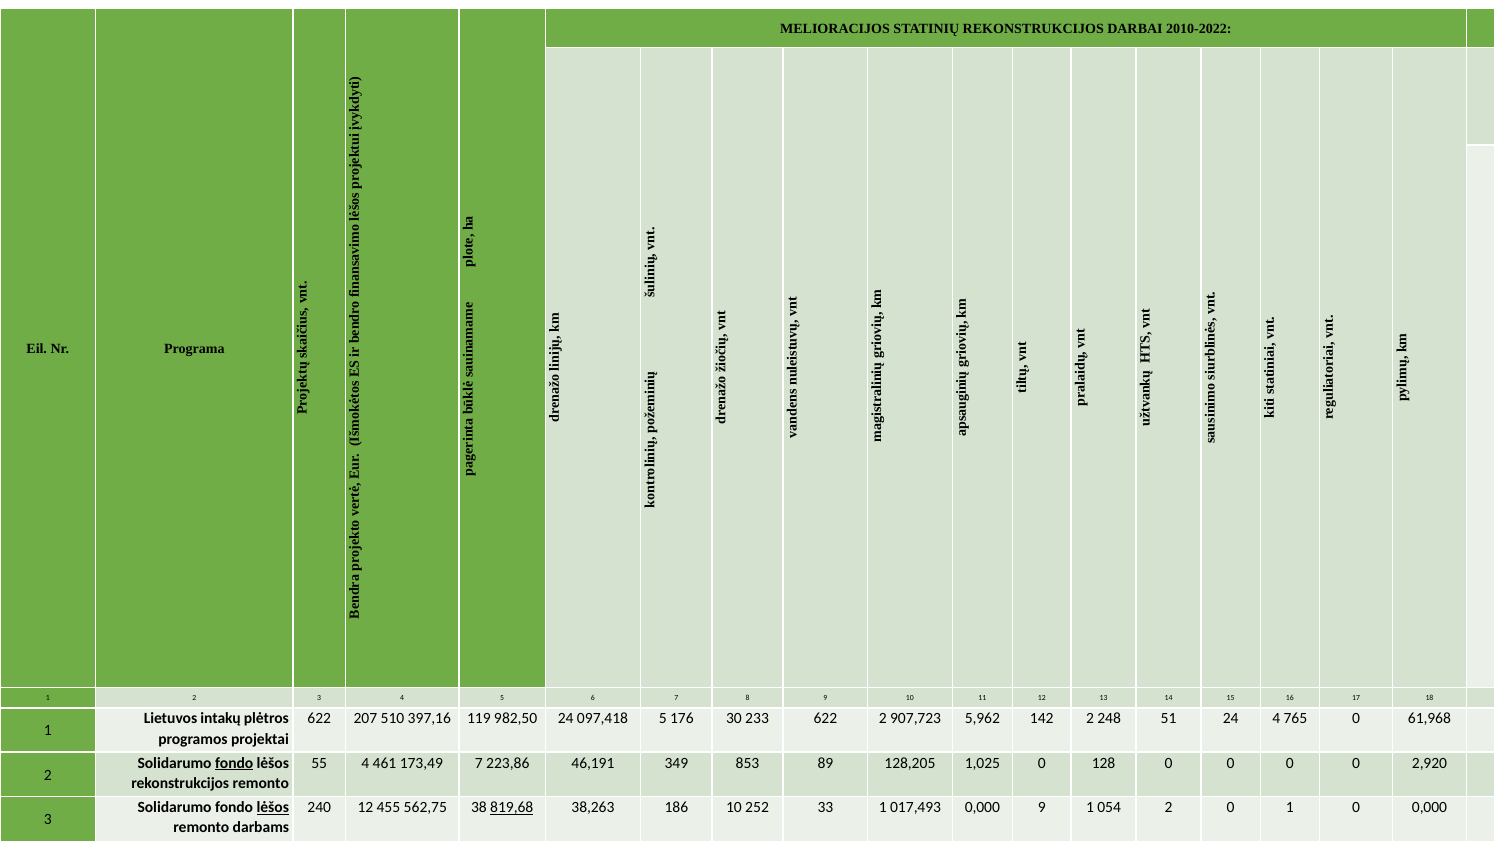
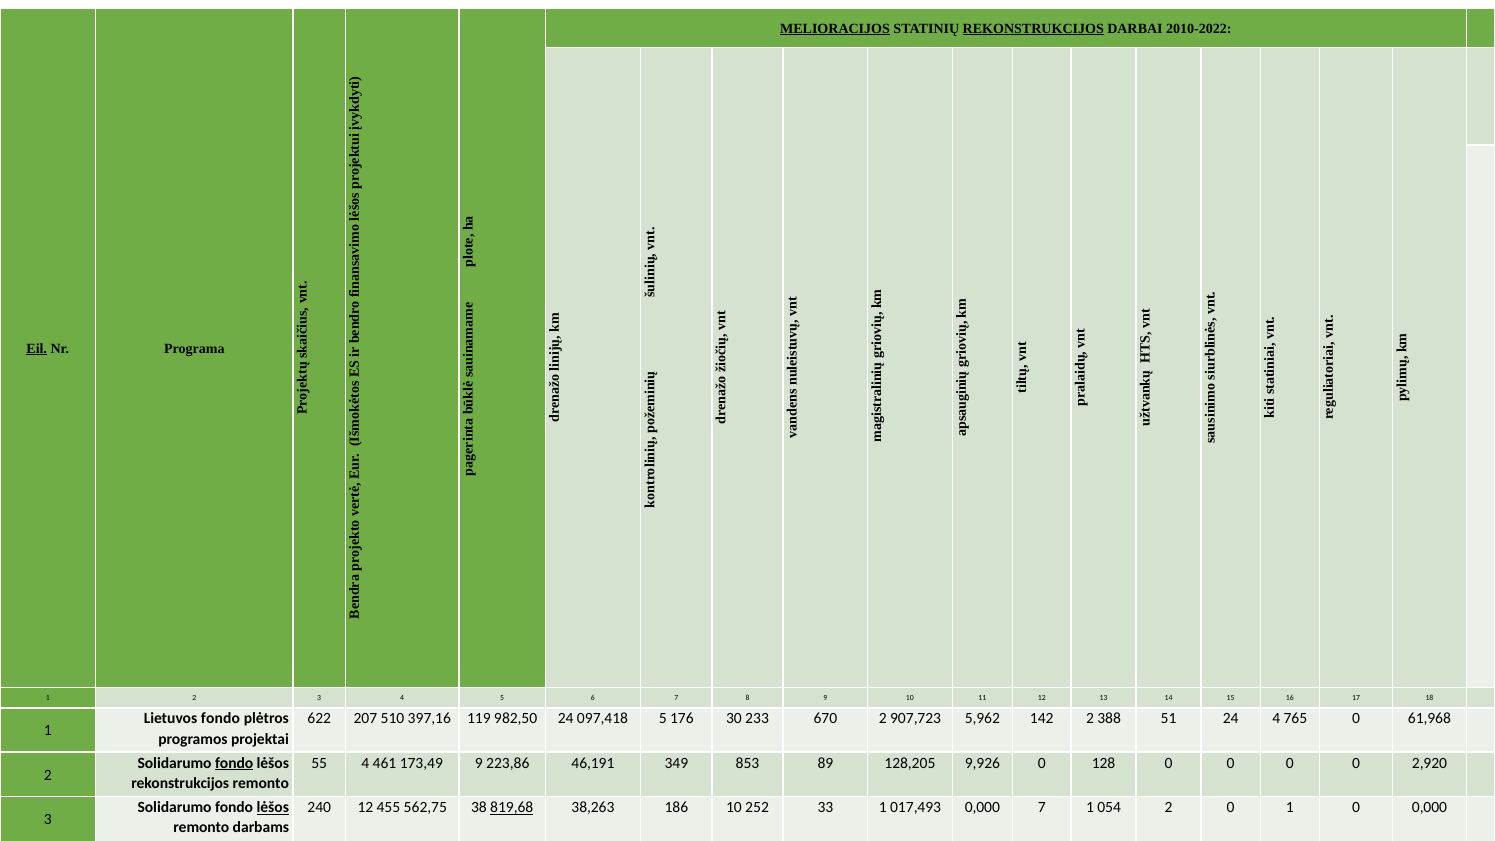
MELIORACIJOS at (835, 28) underline: none -> present
REKONSTRUKCIJOS at (1033, 28) underline: none -> present
Eil underline: none -> present
Lietuvos intakų: intakų -> fondo
233 622: 622 -> 670
248: 248 -> 388
173,49 7: 7 -> 9
1,025: 1,025 -> 9,926
017,493 0,000 9: 9 -> 7
